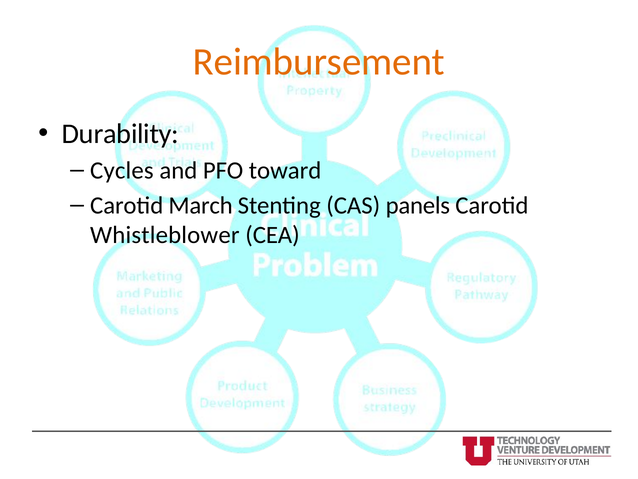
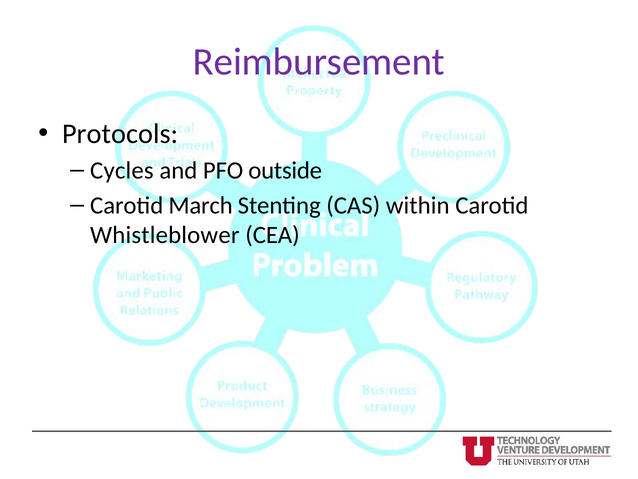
Reimbursement colour: orange -> purple
Durability: Durability -> Protocols
toward: toward -> outside
panels: panels -> within
